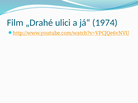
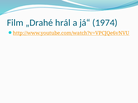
ulici: ulici -> hrál
